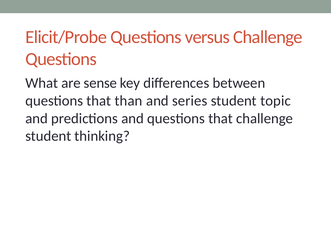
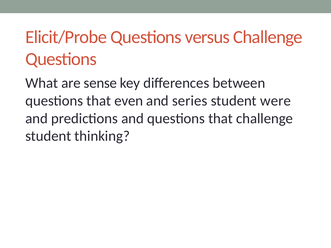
than: than -> even
topic: topic -> were
